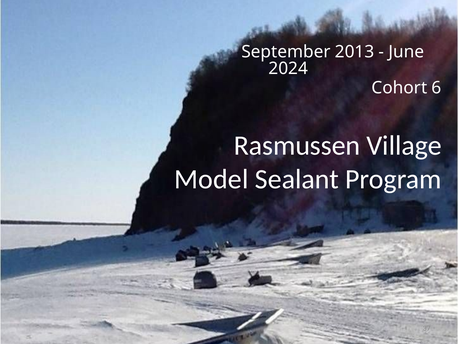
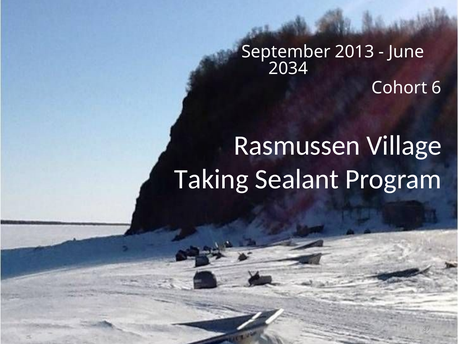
2024: 2024 -> 2034
Model: Model -> Taking
